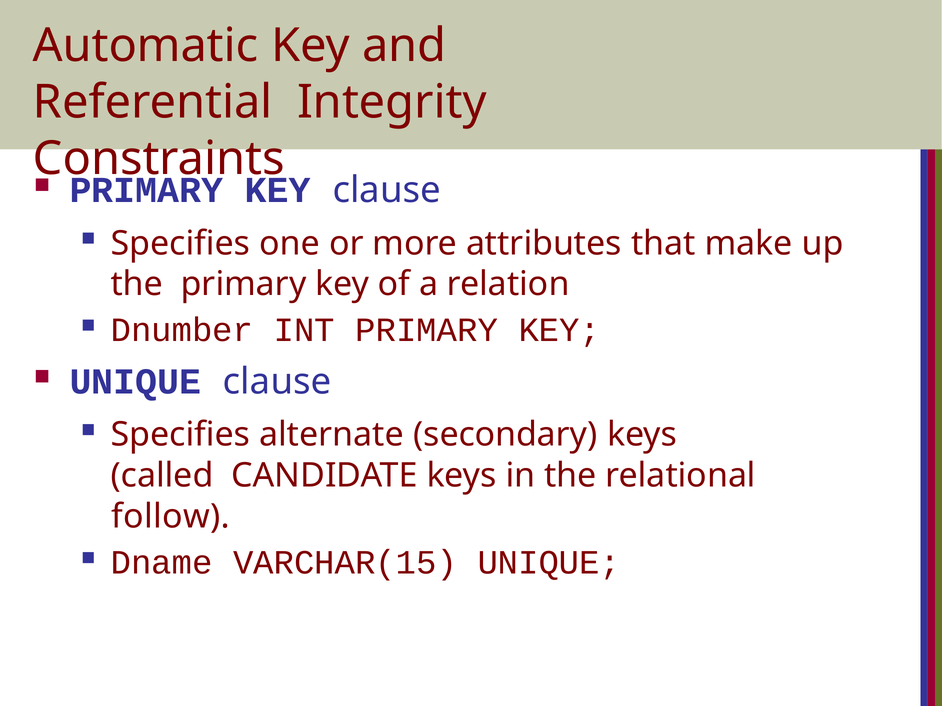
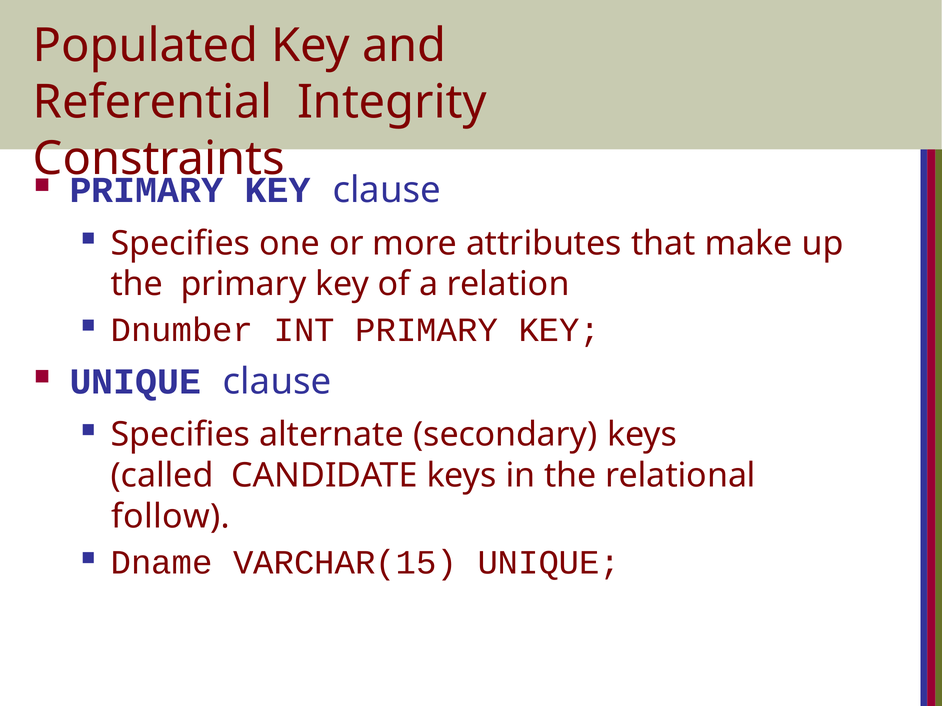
Automatic: Automatic -> Populated
